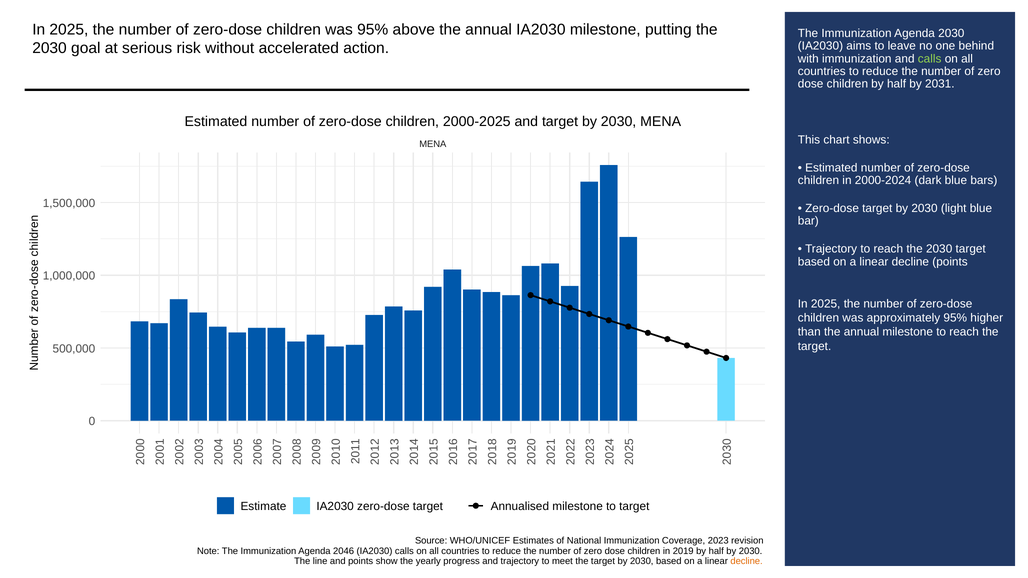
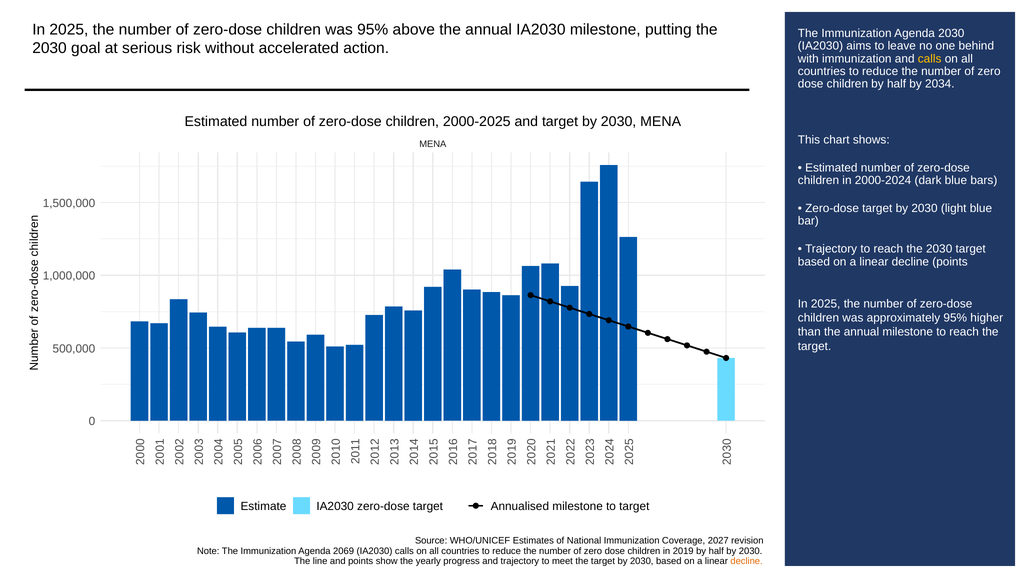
calls at (930, 59) colour: light green -> yellow
2031: 2031 -> 2034
2023: 2023 -> 2027
2046: 2046 -> 2069
